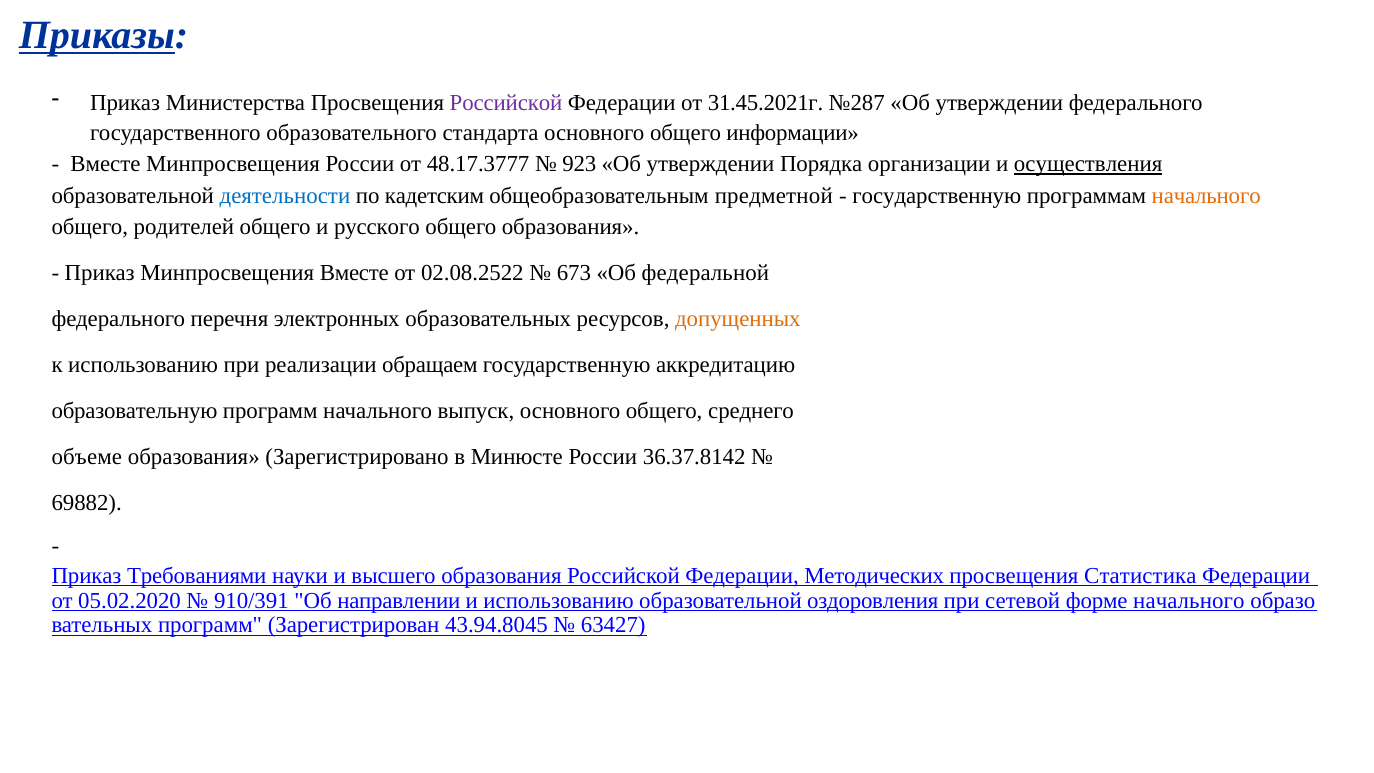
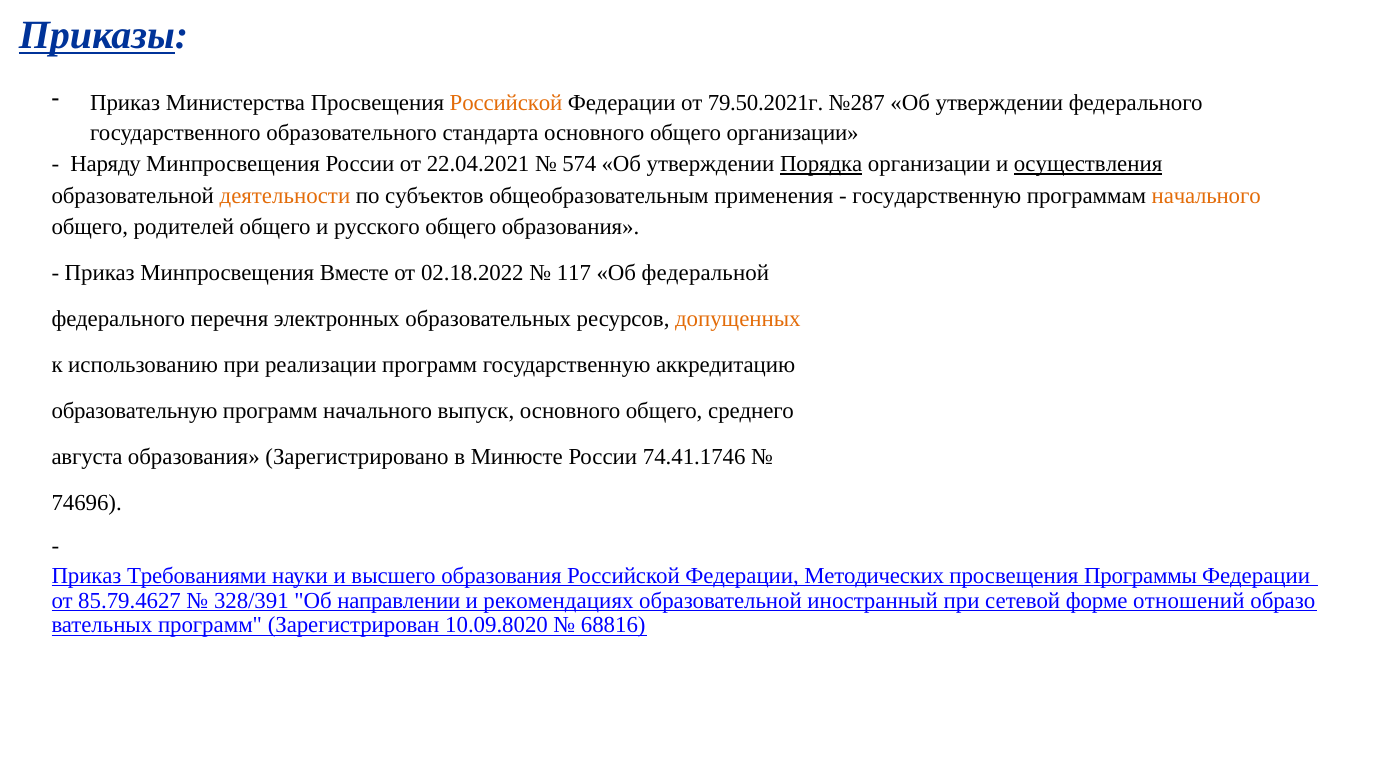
Российской at (506, 103) colour: purple -> orange
31.45.2021г: 31.45.2021г -> 79.50.2021г
общего информации: информации -> организации
Вместе at (105, 164): Вместе -> Наряду
48.17.3777: 48.17.3777 -> 22.04.2021
923: 923 -> 574
Порядка underline: none -> present
деятельности colour: blue -> orange
кадетским: кадетским -> субъектов
предметной: предметной -> применения
02.08.2522: 02.08.2522 -> 02.18.2022
673: 673 -> 117
реализации обращаем: обращаем -> программ
объеме: объеме -> августа
36.37.8142: 36.37.8142 -> 74.41.1746
69882: 69882 -> 74696
Статистика: Статистика -> Программы
05.02.2020: 05.02.2020 -> 85.79.4627
910/391: 910/391 -> 328/391
и использованию: использованию -> рекомендациях
оздоровления: оздоровления -> иностранный
форме начального: начального -> отношений
43.94.8045: 43.94.8045 -> 10.09.8020
63427: 63427 -> 68816
